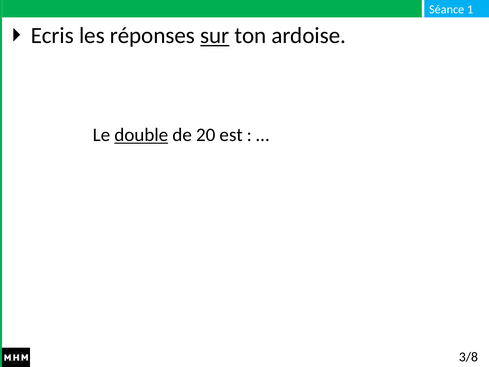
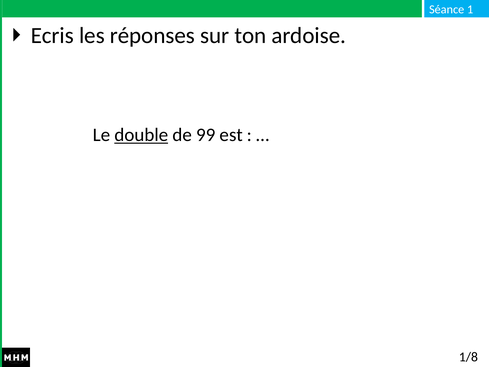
sur underline: present -> none
20: 20 -> 99
3/8: 3/8 -> 1/8
